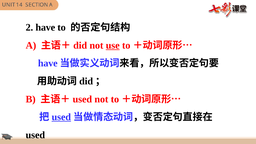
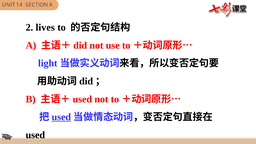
2 have: have -> lives
use underline: present -> none
have at (48, 63): have -> light
